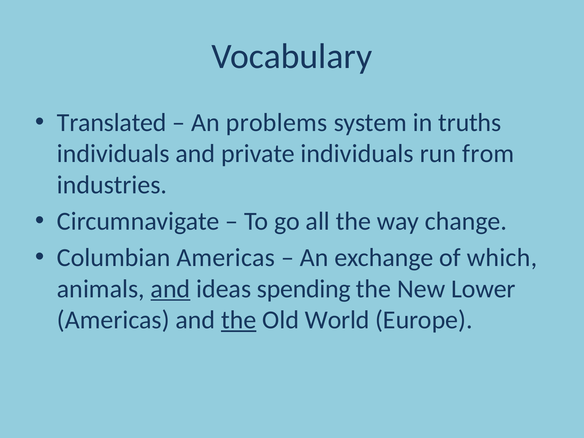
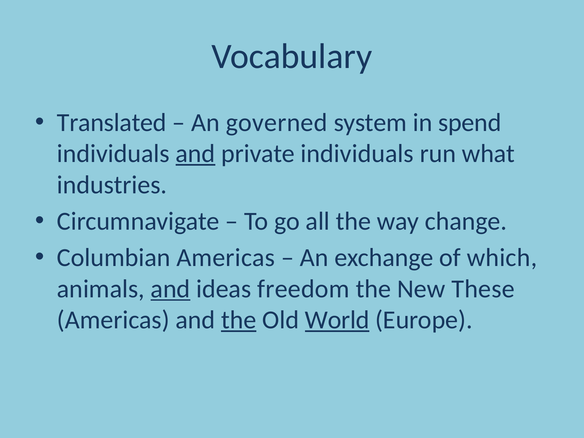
problems: problems -> governed
truths: truths -> spend
and at (195, 154) underline: none -> present
from: from -> what
spending: spending -> freedom
Lower: Lower -> These
World underline: none -> present
